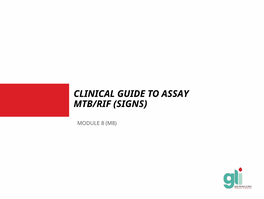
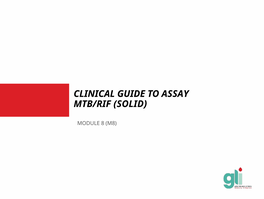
SIGNS: SIGNS -> SOLID
